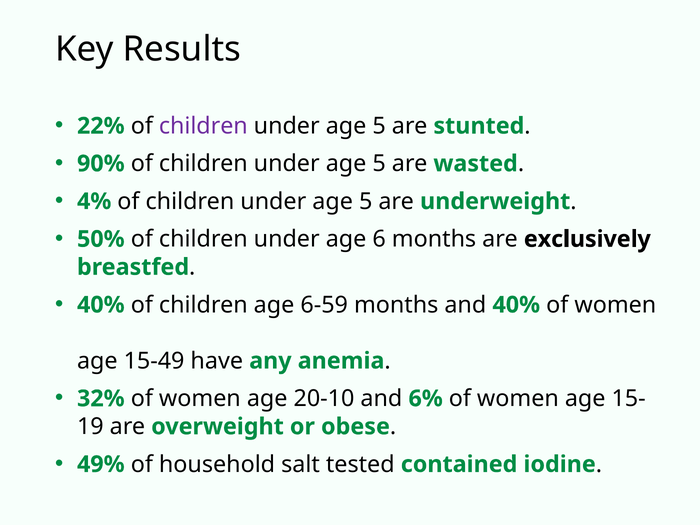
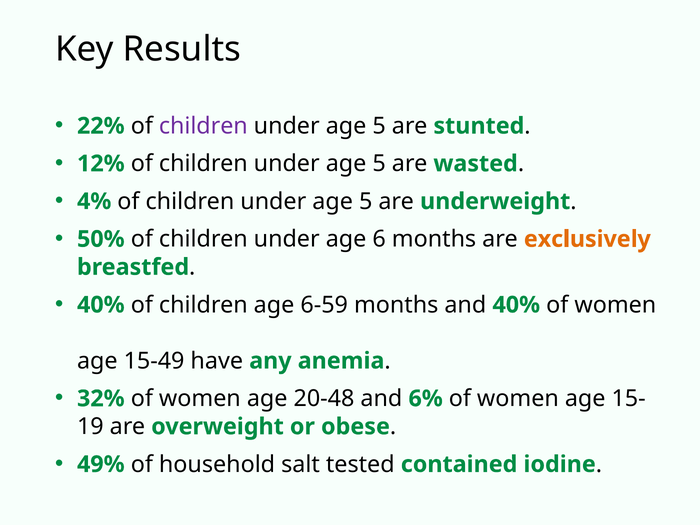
90%: 90% -> 12%
exclusively colour: black -> orange
20-10: 20-10 -> 20-48
